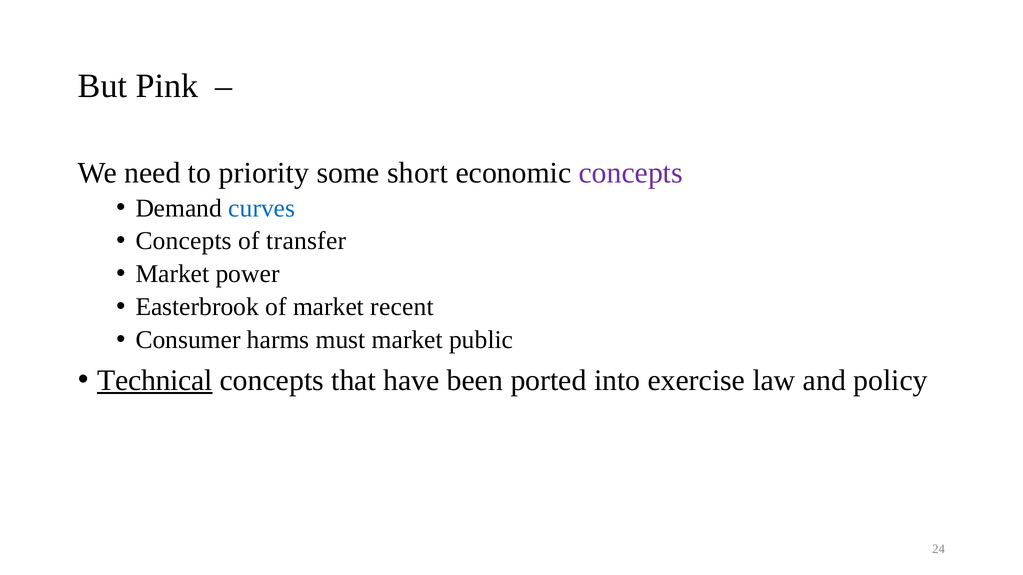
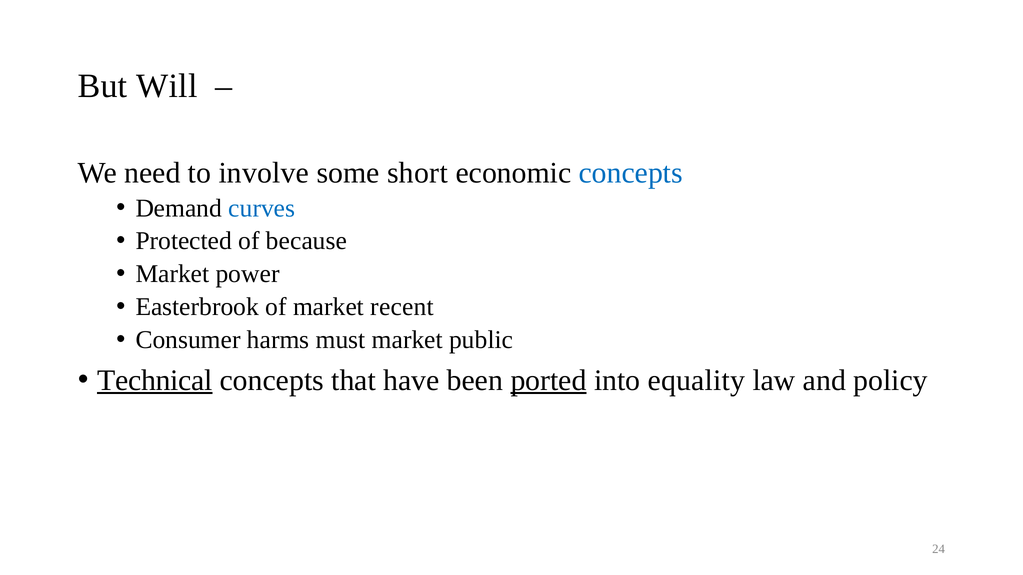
Pink: Pink -> Will
priority: priority -> involve
concepts at (631, 173) colour: purple -> blue
Concepts at (184, 241): Concepts -> Protected
transfer: transfer -> because
ported underline: none -> present
exercise: exercise -> equality
